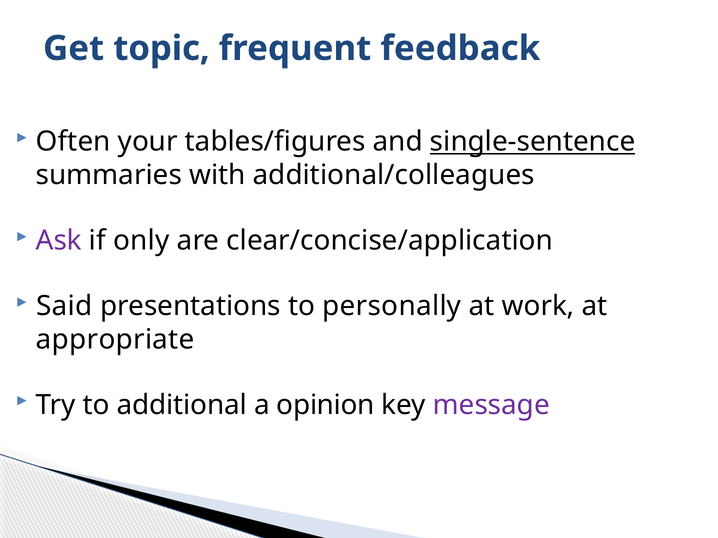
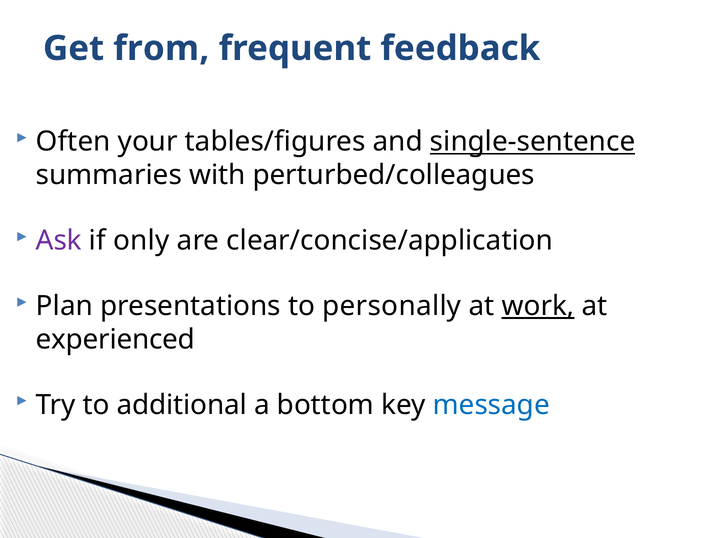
topic: topic -> from
additional/colleagues: additional/colleagues -> perturbed/colleagues
Said: Said -> Plan
work underline: none -> present
appropriate: appropriate -> experienced
opinion: opinion -> bottom
message colour: purple -> blue
